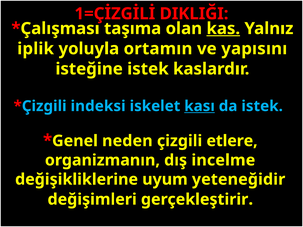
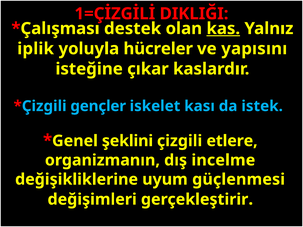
taşıma: taşıma -> destek
ortamın: ortamın -> hücreler
isteğine istek: istek -> çıkar
indeksi: indeksi -> gençler
kası underline: present -> none
neden: neden -> şeklini
yeteneğidir: yeteneğidir -> güçlenmesi
